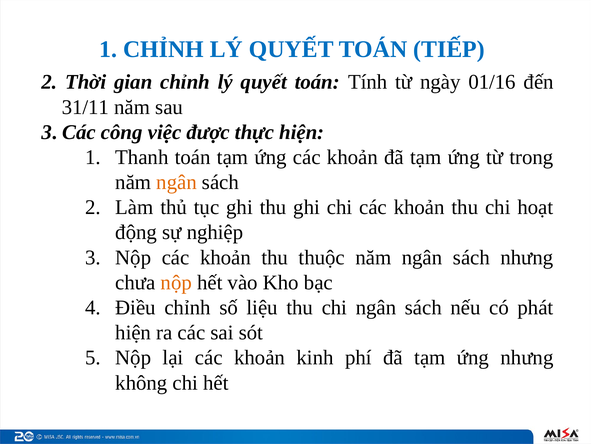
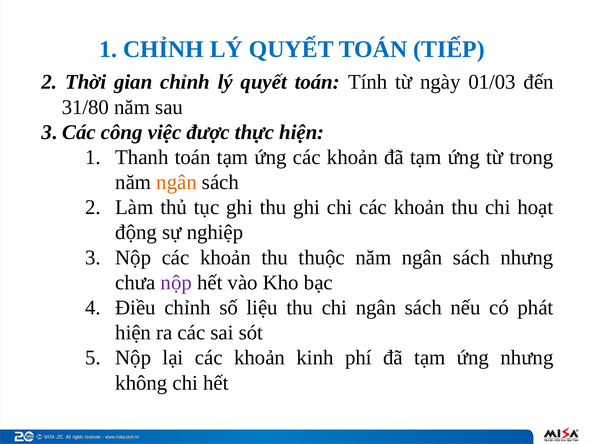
01/16: 01/16 -> 01/03
31/11: 31/11 -> 31/80
nộp at (176, 282) colour: orange -> purple
